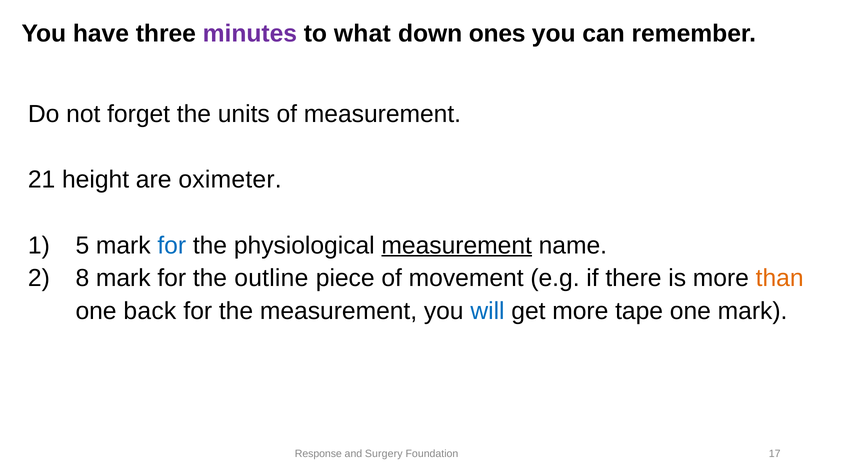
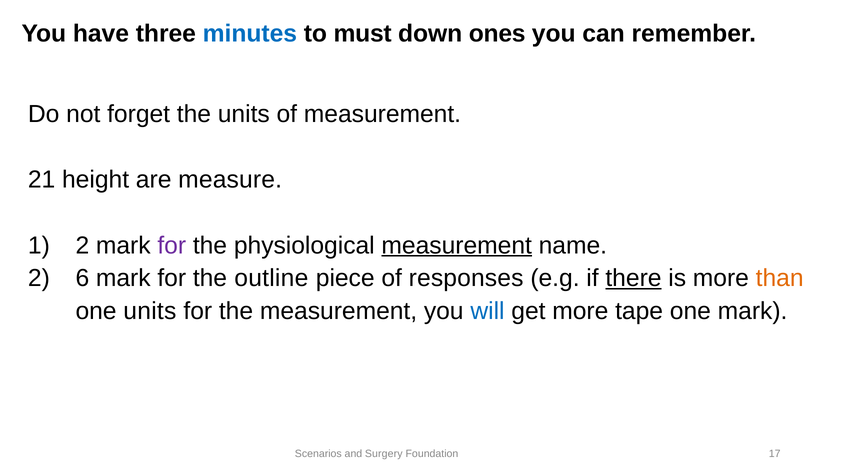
minutes colour: purple -> blue
what: what -> must
oximeter: oximeter -> measure
1 5: 5 -> 2
for at (172, 246) colour: blue -> purple
8: 8 -> 6
movement: movement -> responses
there underline: none -> present
one back: back -> units
Response: Response -> Scenarios
